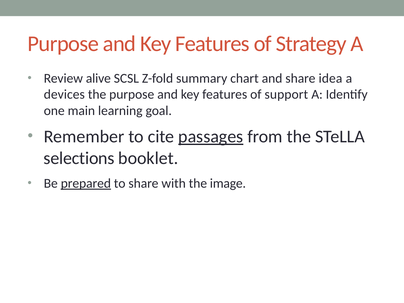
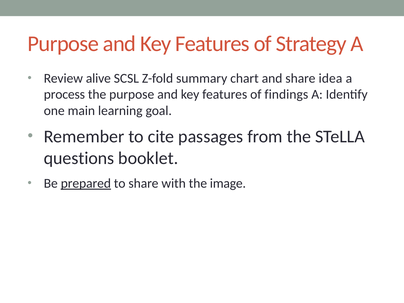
devices: devices -> process
support: support -> findings
passages underline: present -> none
selections: selections -> questions
